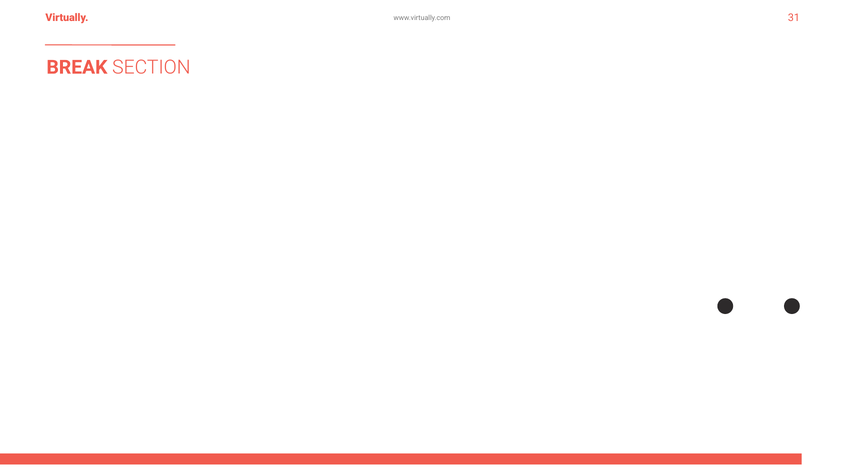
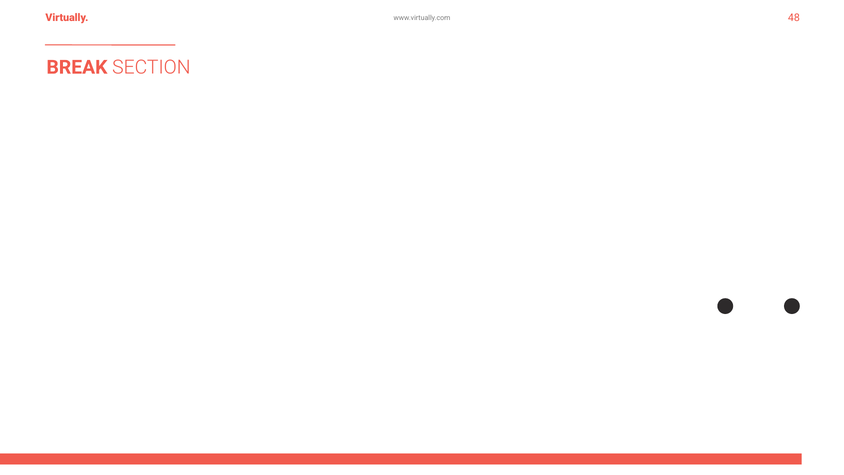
31: 31 -> 48
